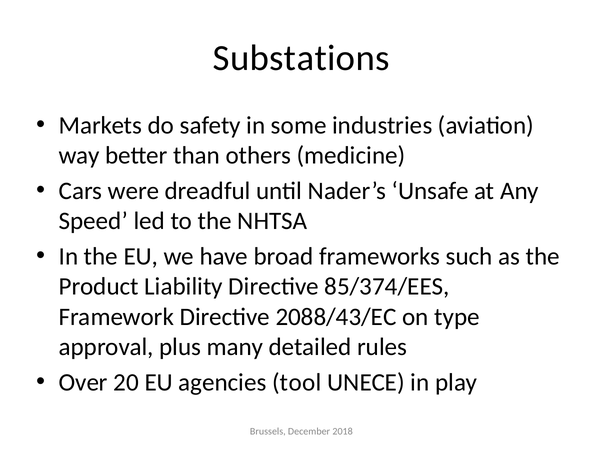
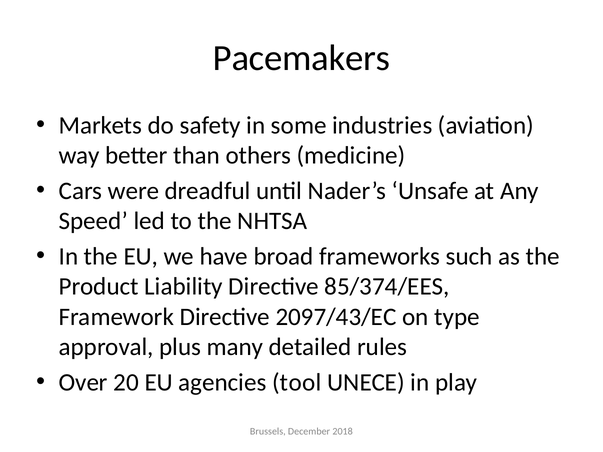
Substations: Substations -> Pacemakers
2088/43/EC: 2088/43/EC -> 2097/43/EC
